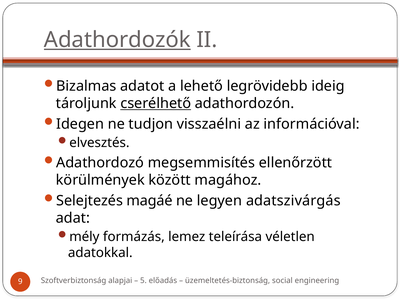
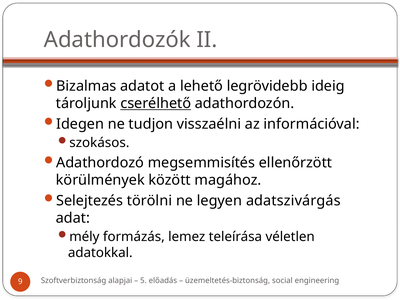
Adathordozók underline: present -> none
elvesztés: elvesztés -> szokásos
magáé: magáé -> törölni
